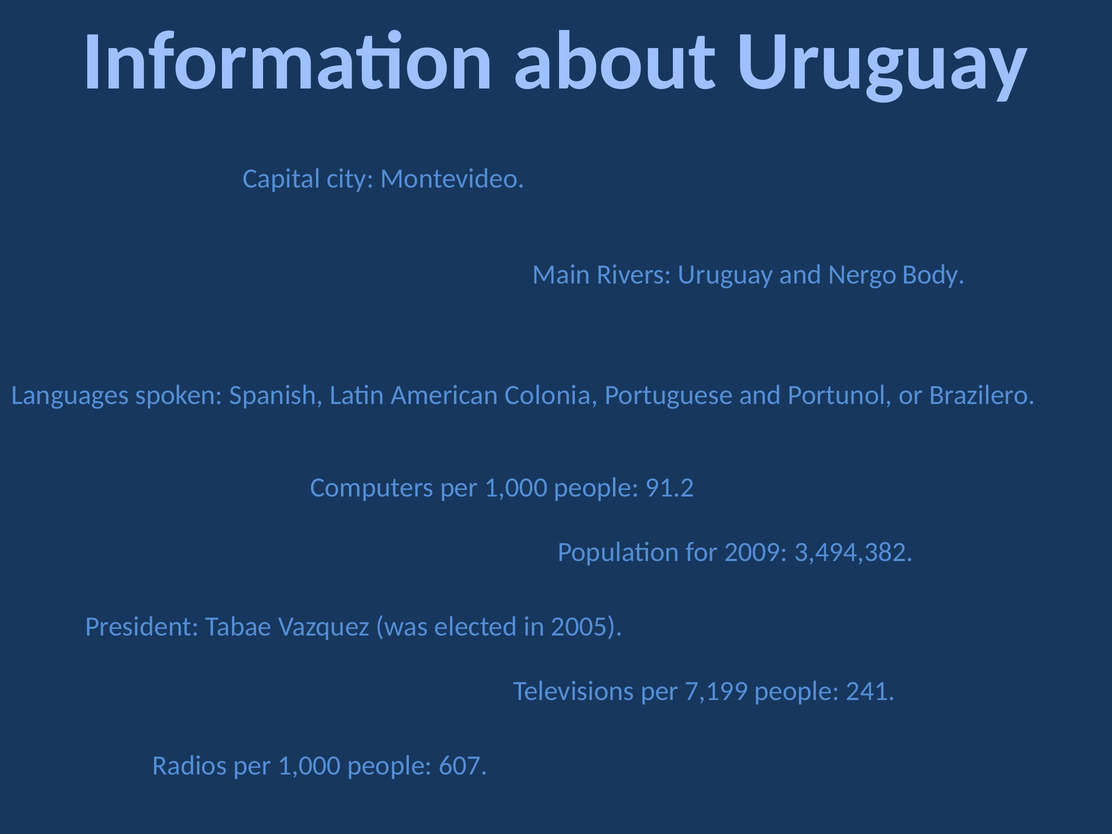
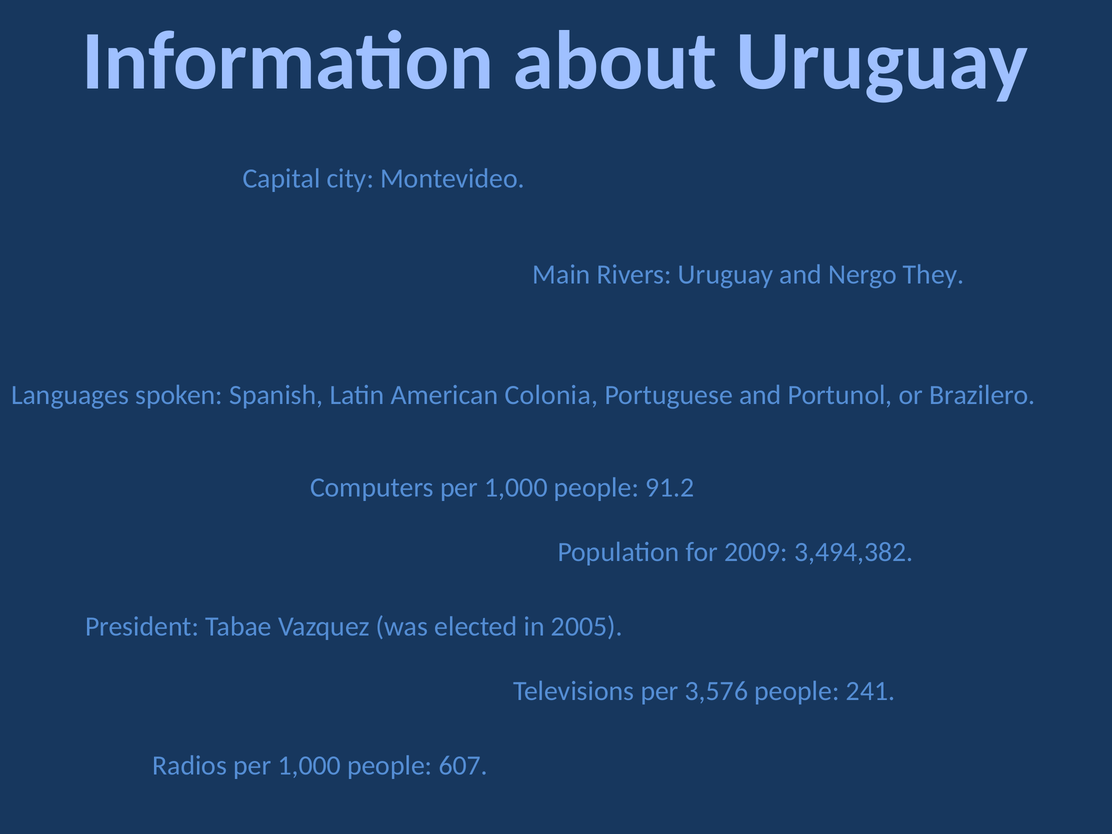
Body: Body -> They
7,199: 7,199 -> 3,576
